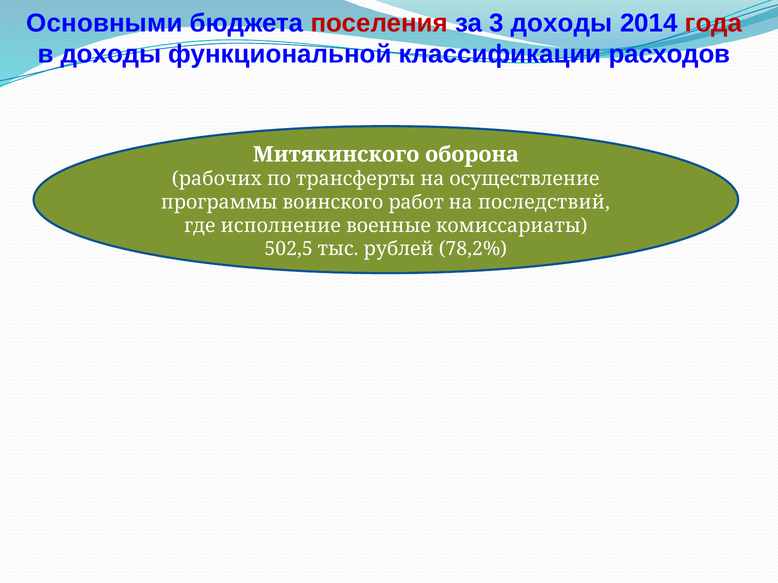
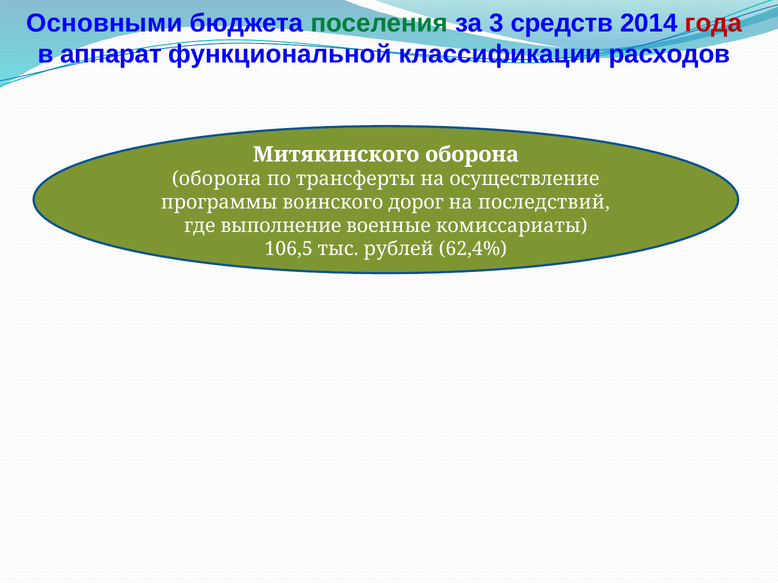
поселения colour: red -> green
3 доходы: доходы -> средств
в доходы: доходы -> аппарат
рабочих at (217, 179): рабочих -> оборона
работ: работ -> дорог
исполнение: исполнение -> выполнение
502,5: 502,5 -> 106,5
78,2%: 78,2% -> 62,4%
